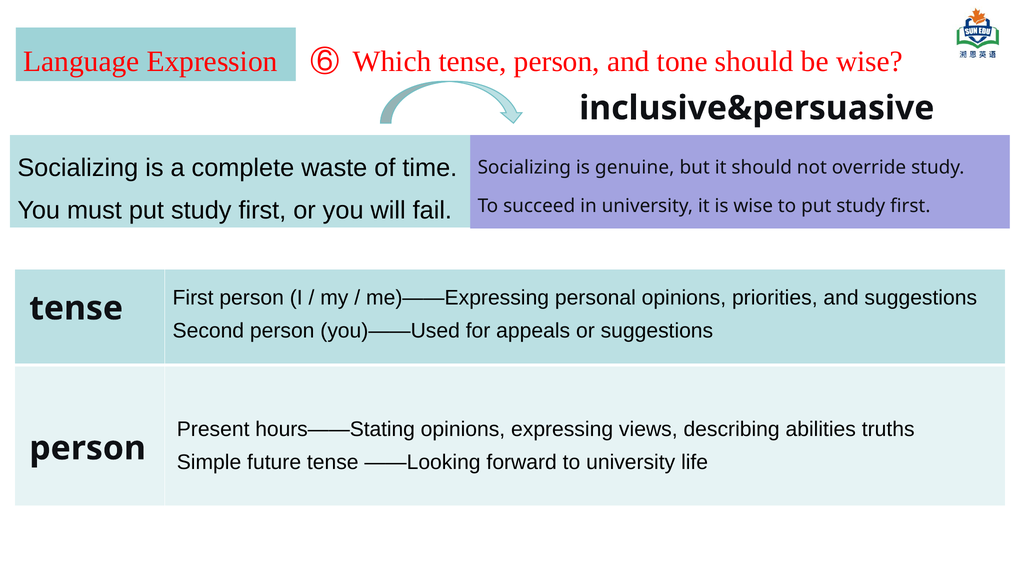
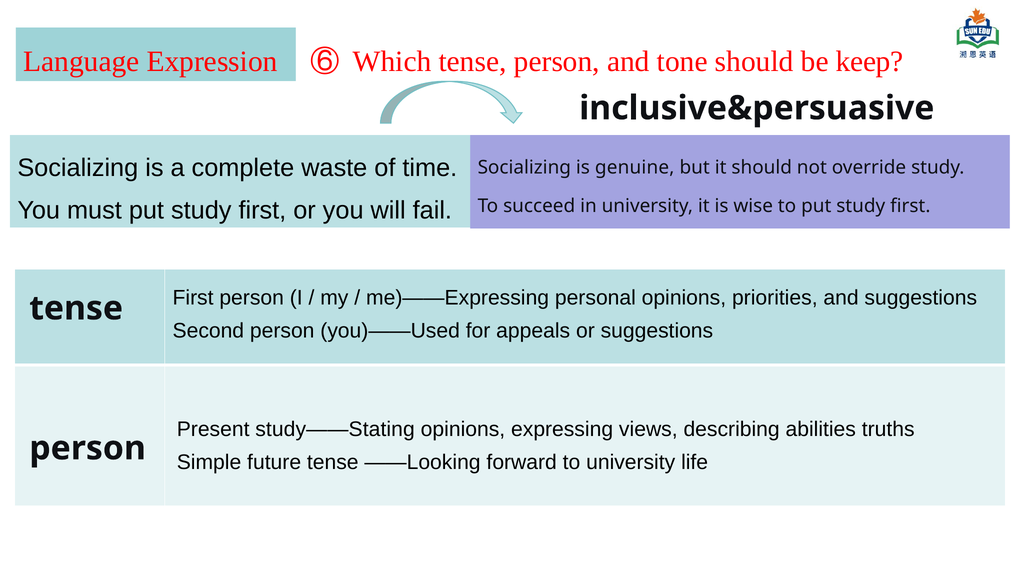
be wise: wise -> keep
hours——Stating: hours——Stating -> study——Stating
